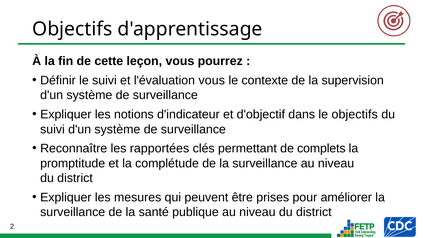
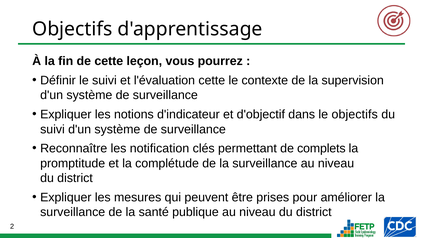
l'évaluation vous: vous -> cette
rapportées: rapportées -> notification
